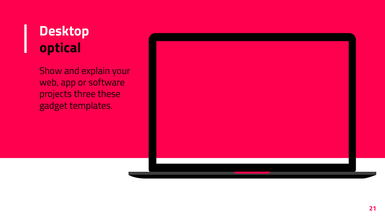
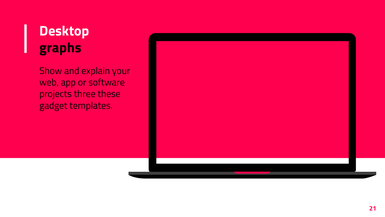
optical: optical -> graphs
